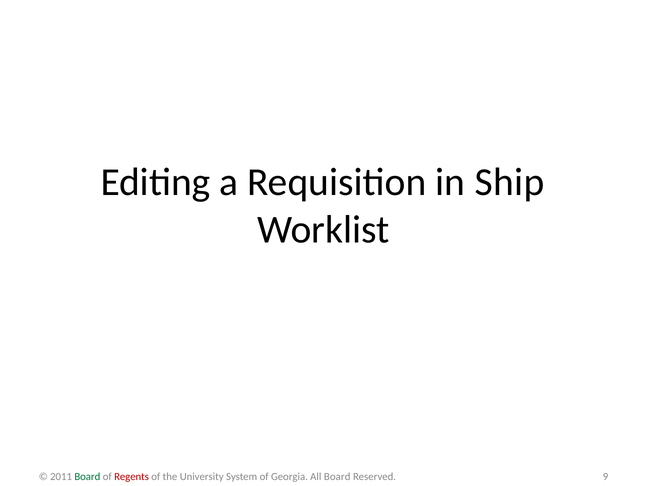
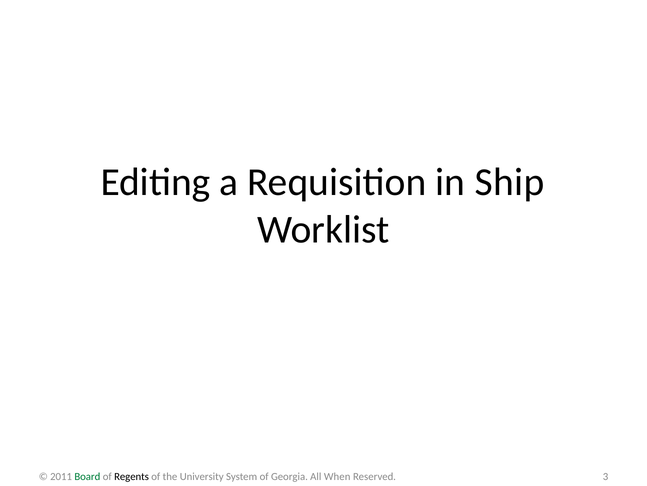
Regents colour: red -> black
All Board: Board -> When
9: 9 -> 3
